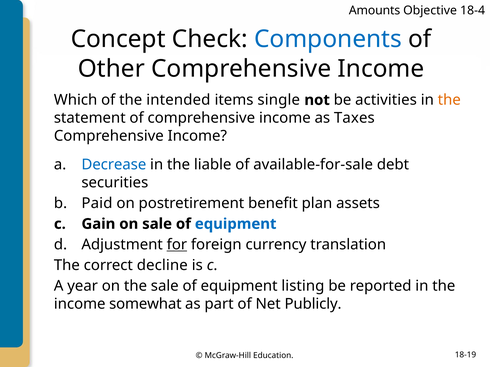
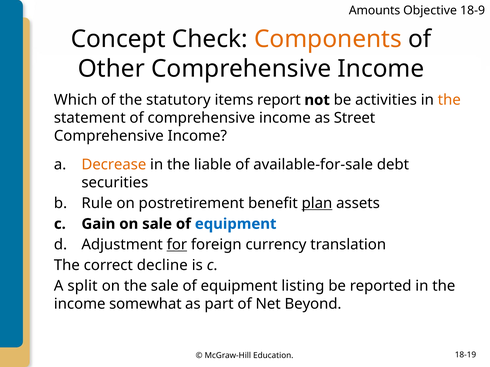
18-4: 18-4 -> 18-9
Components colour: blue -> orange
intended: intended -> statutory
single: single -> report
Taxes: Taxes -> Street
Decrease colour: blue -> orange
Paid: Paid -> Rule
plan underline: none -> present
year: year -> split
Publicly: Publicly -> Beyond
